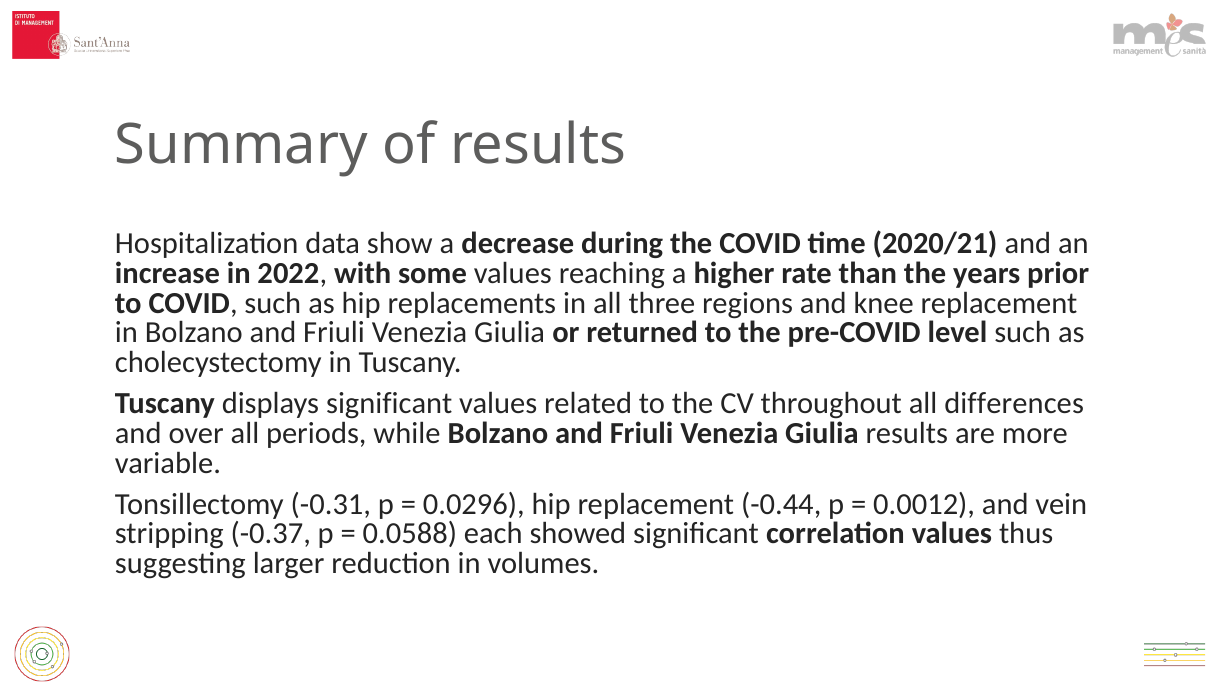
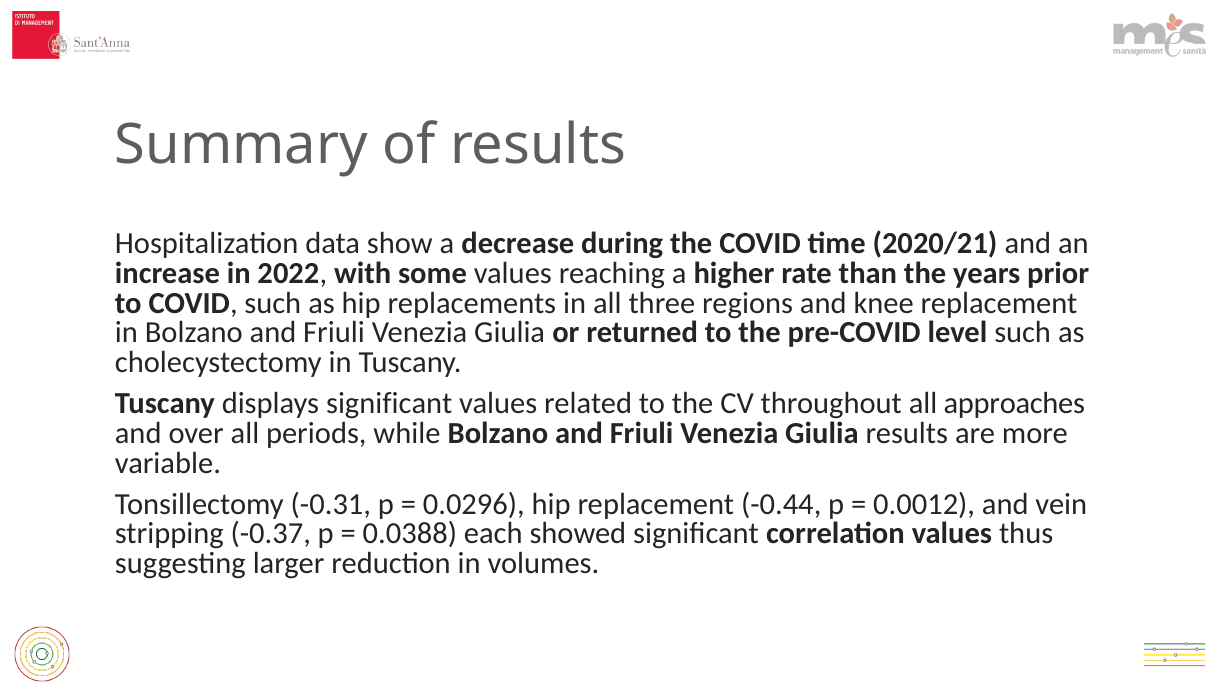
differences: differences -> approaches
0.0588: 0.0588 -> 0.0388
